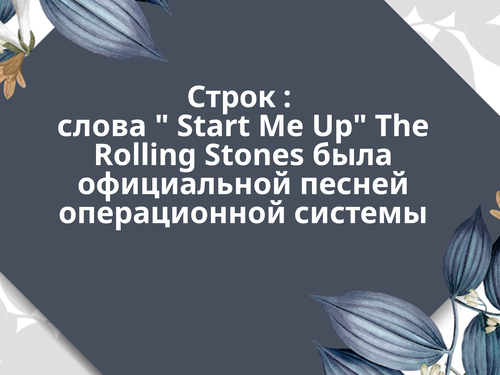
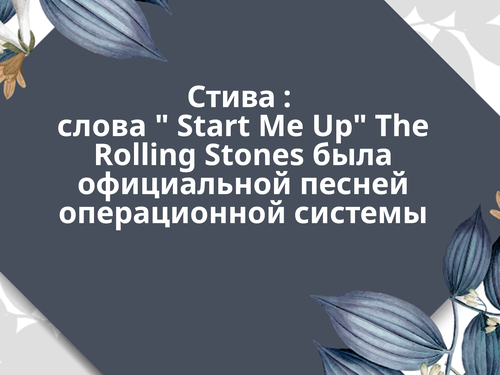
Строк: Строк -> Стива
